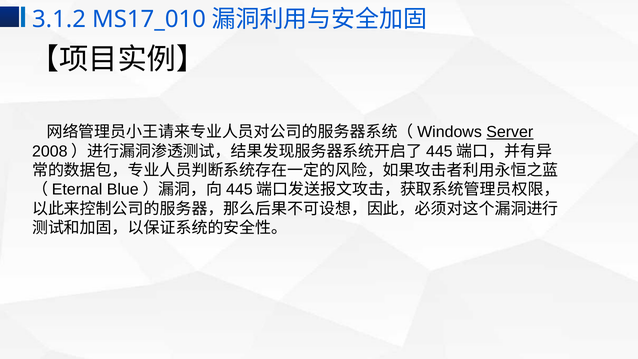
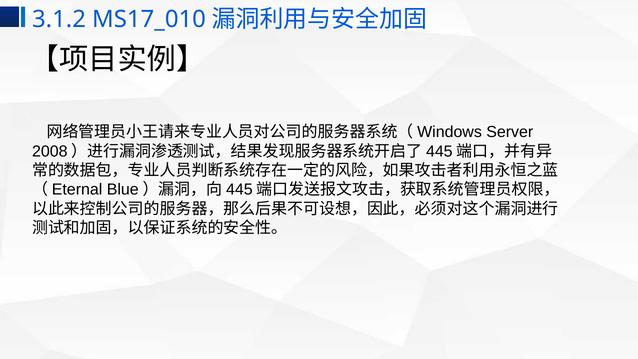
Server underline: present -> none
